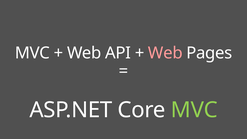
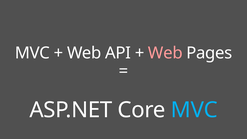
MVC at (194, 110) colour: light green -> light blue
